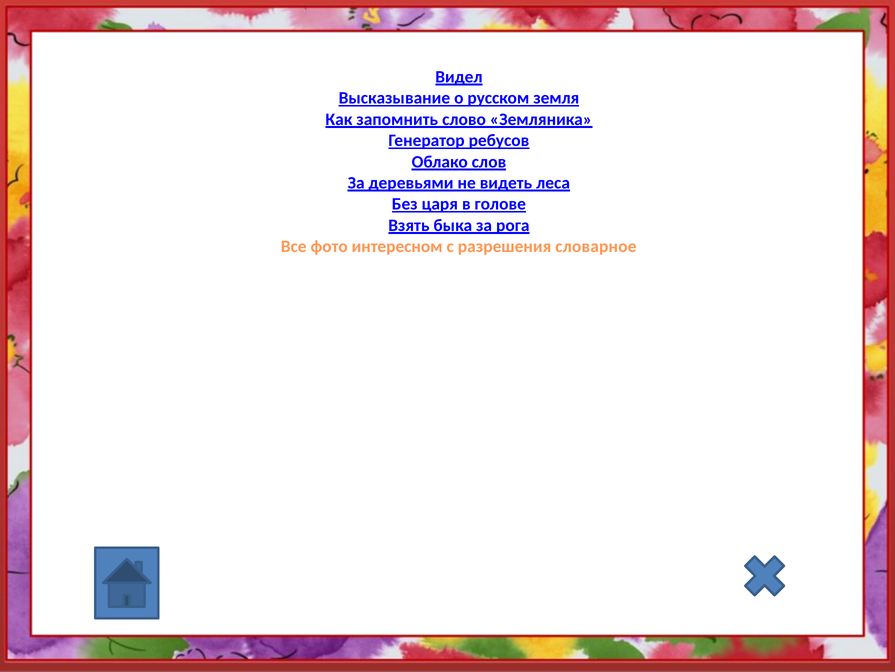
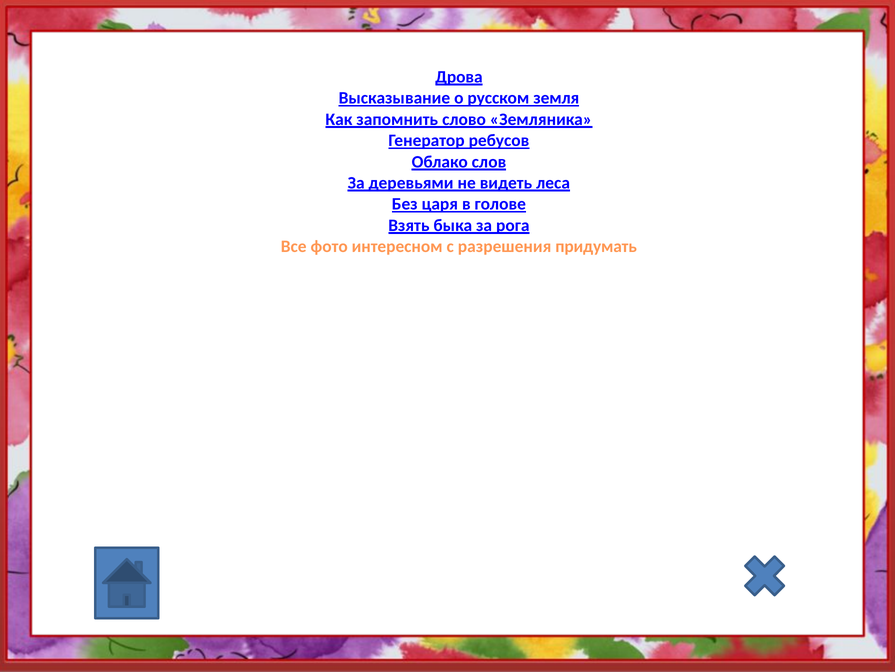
Видел: Видел -> Дрова
словарное: словарное -> придумать
